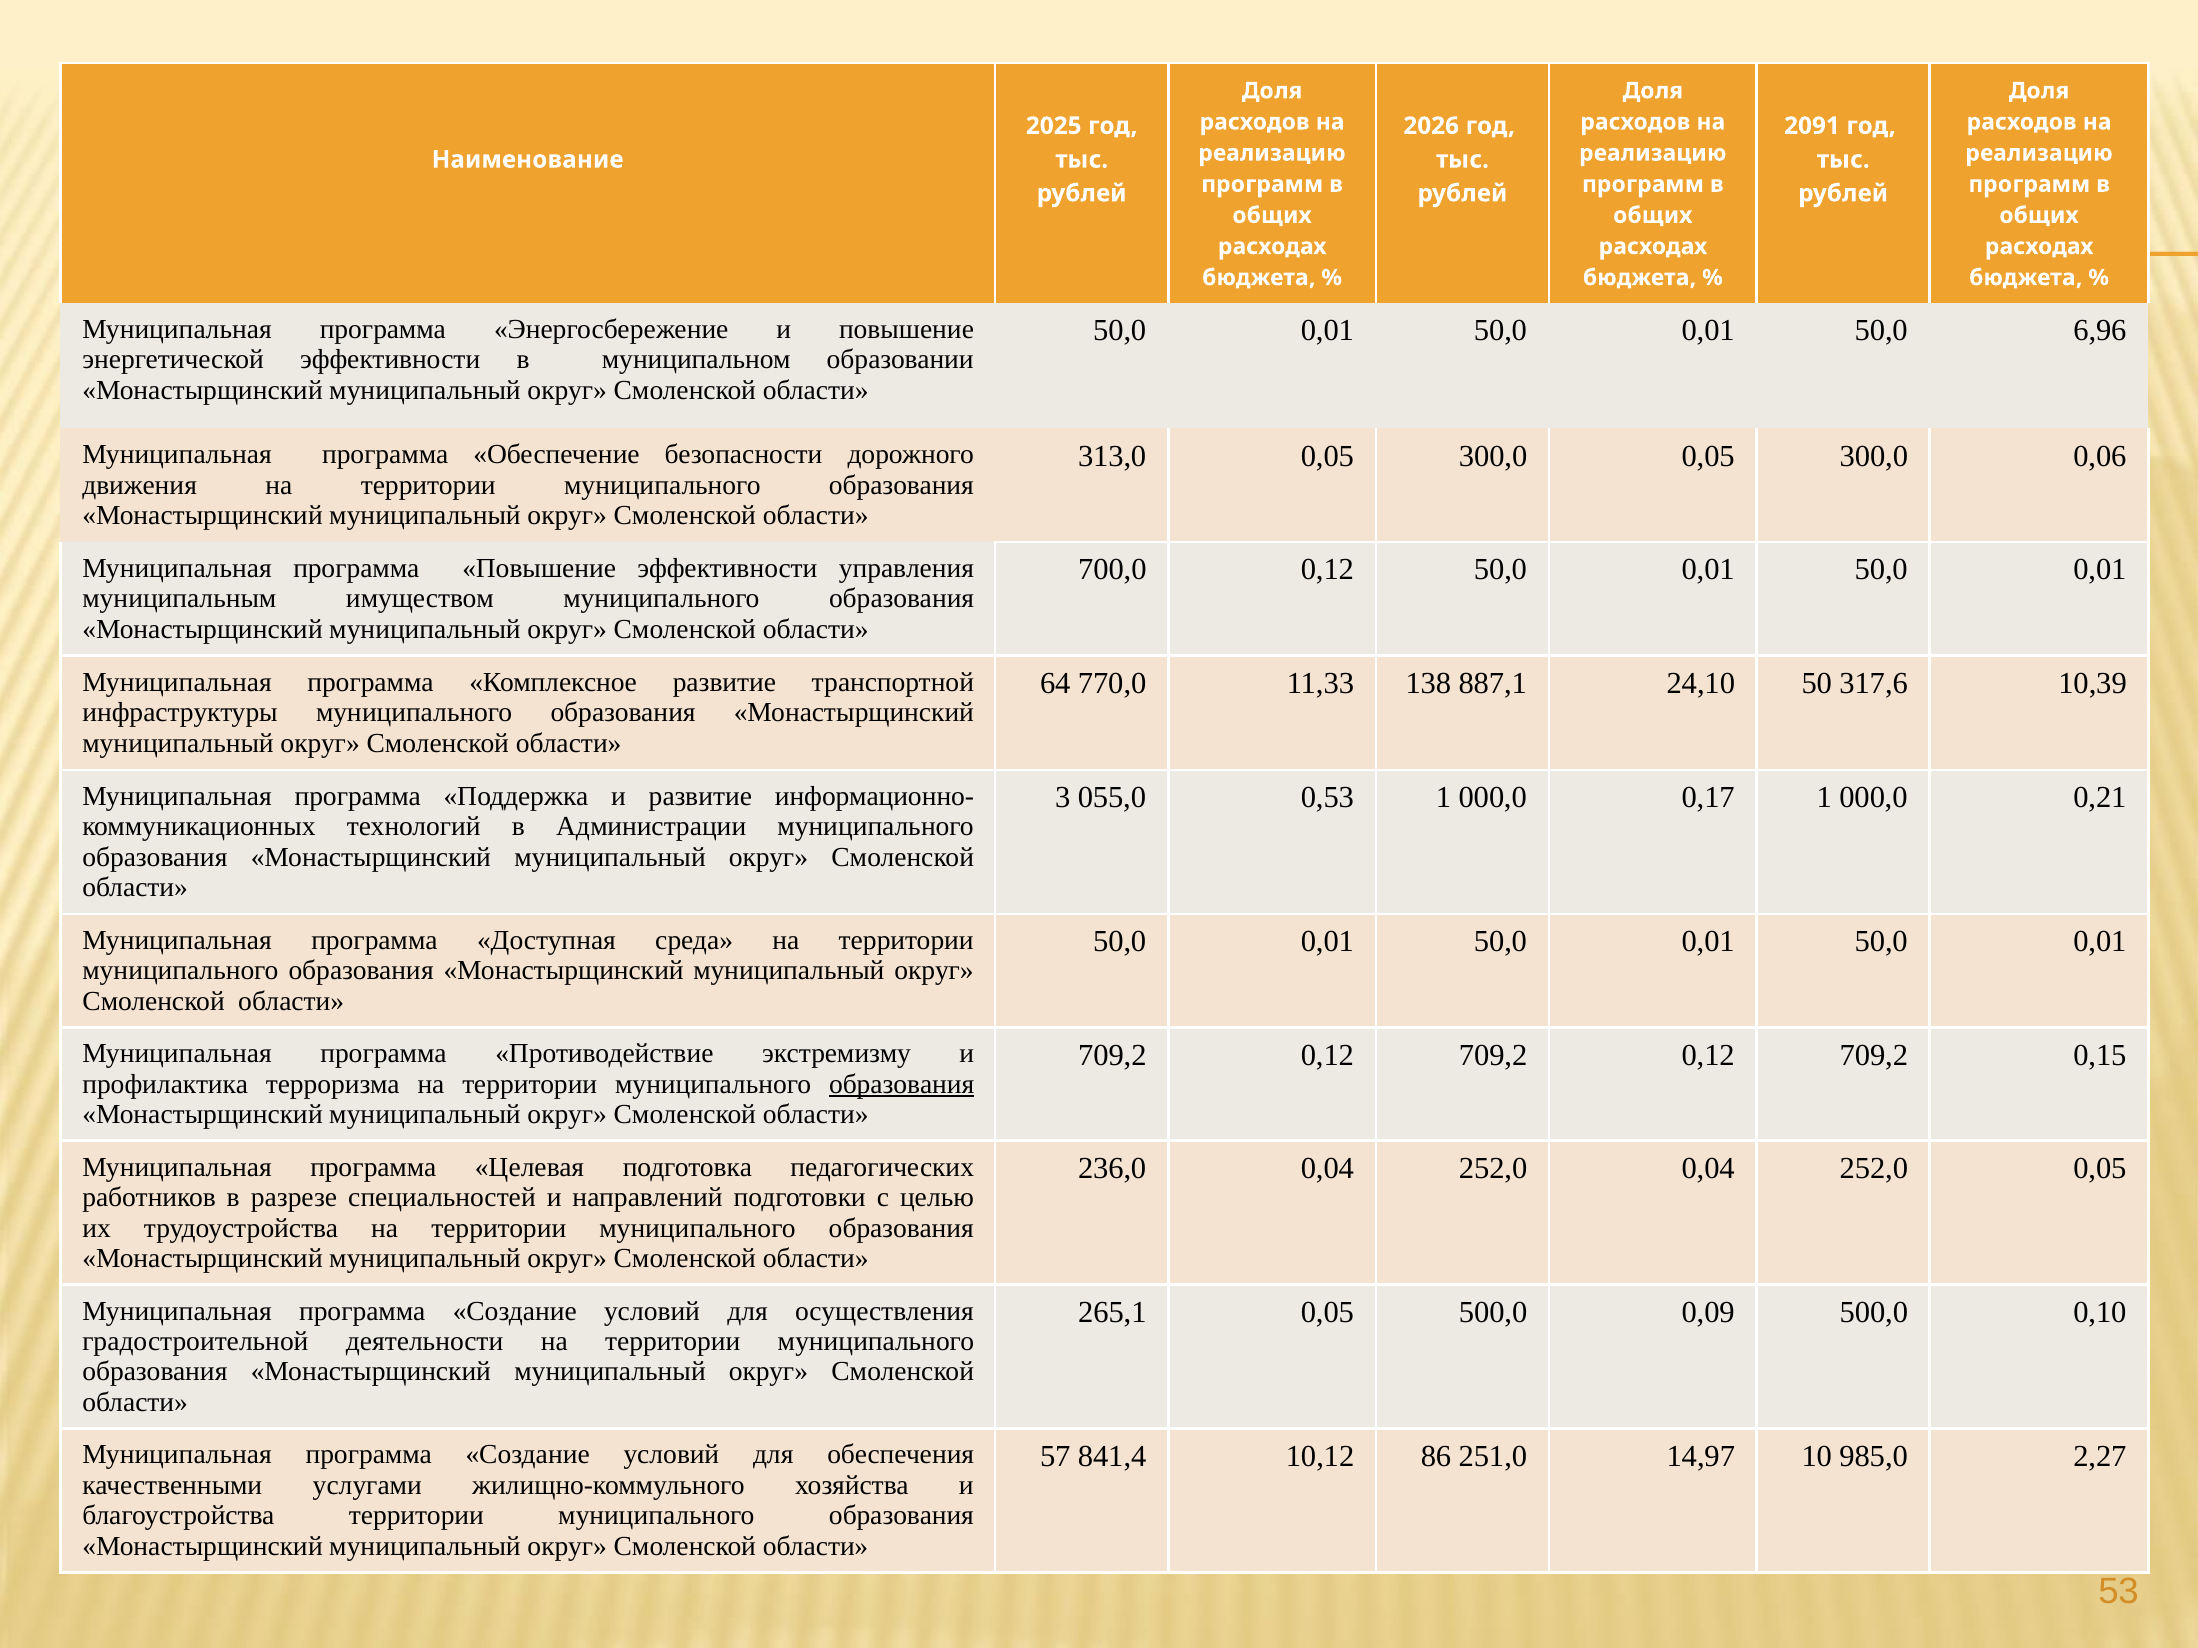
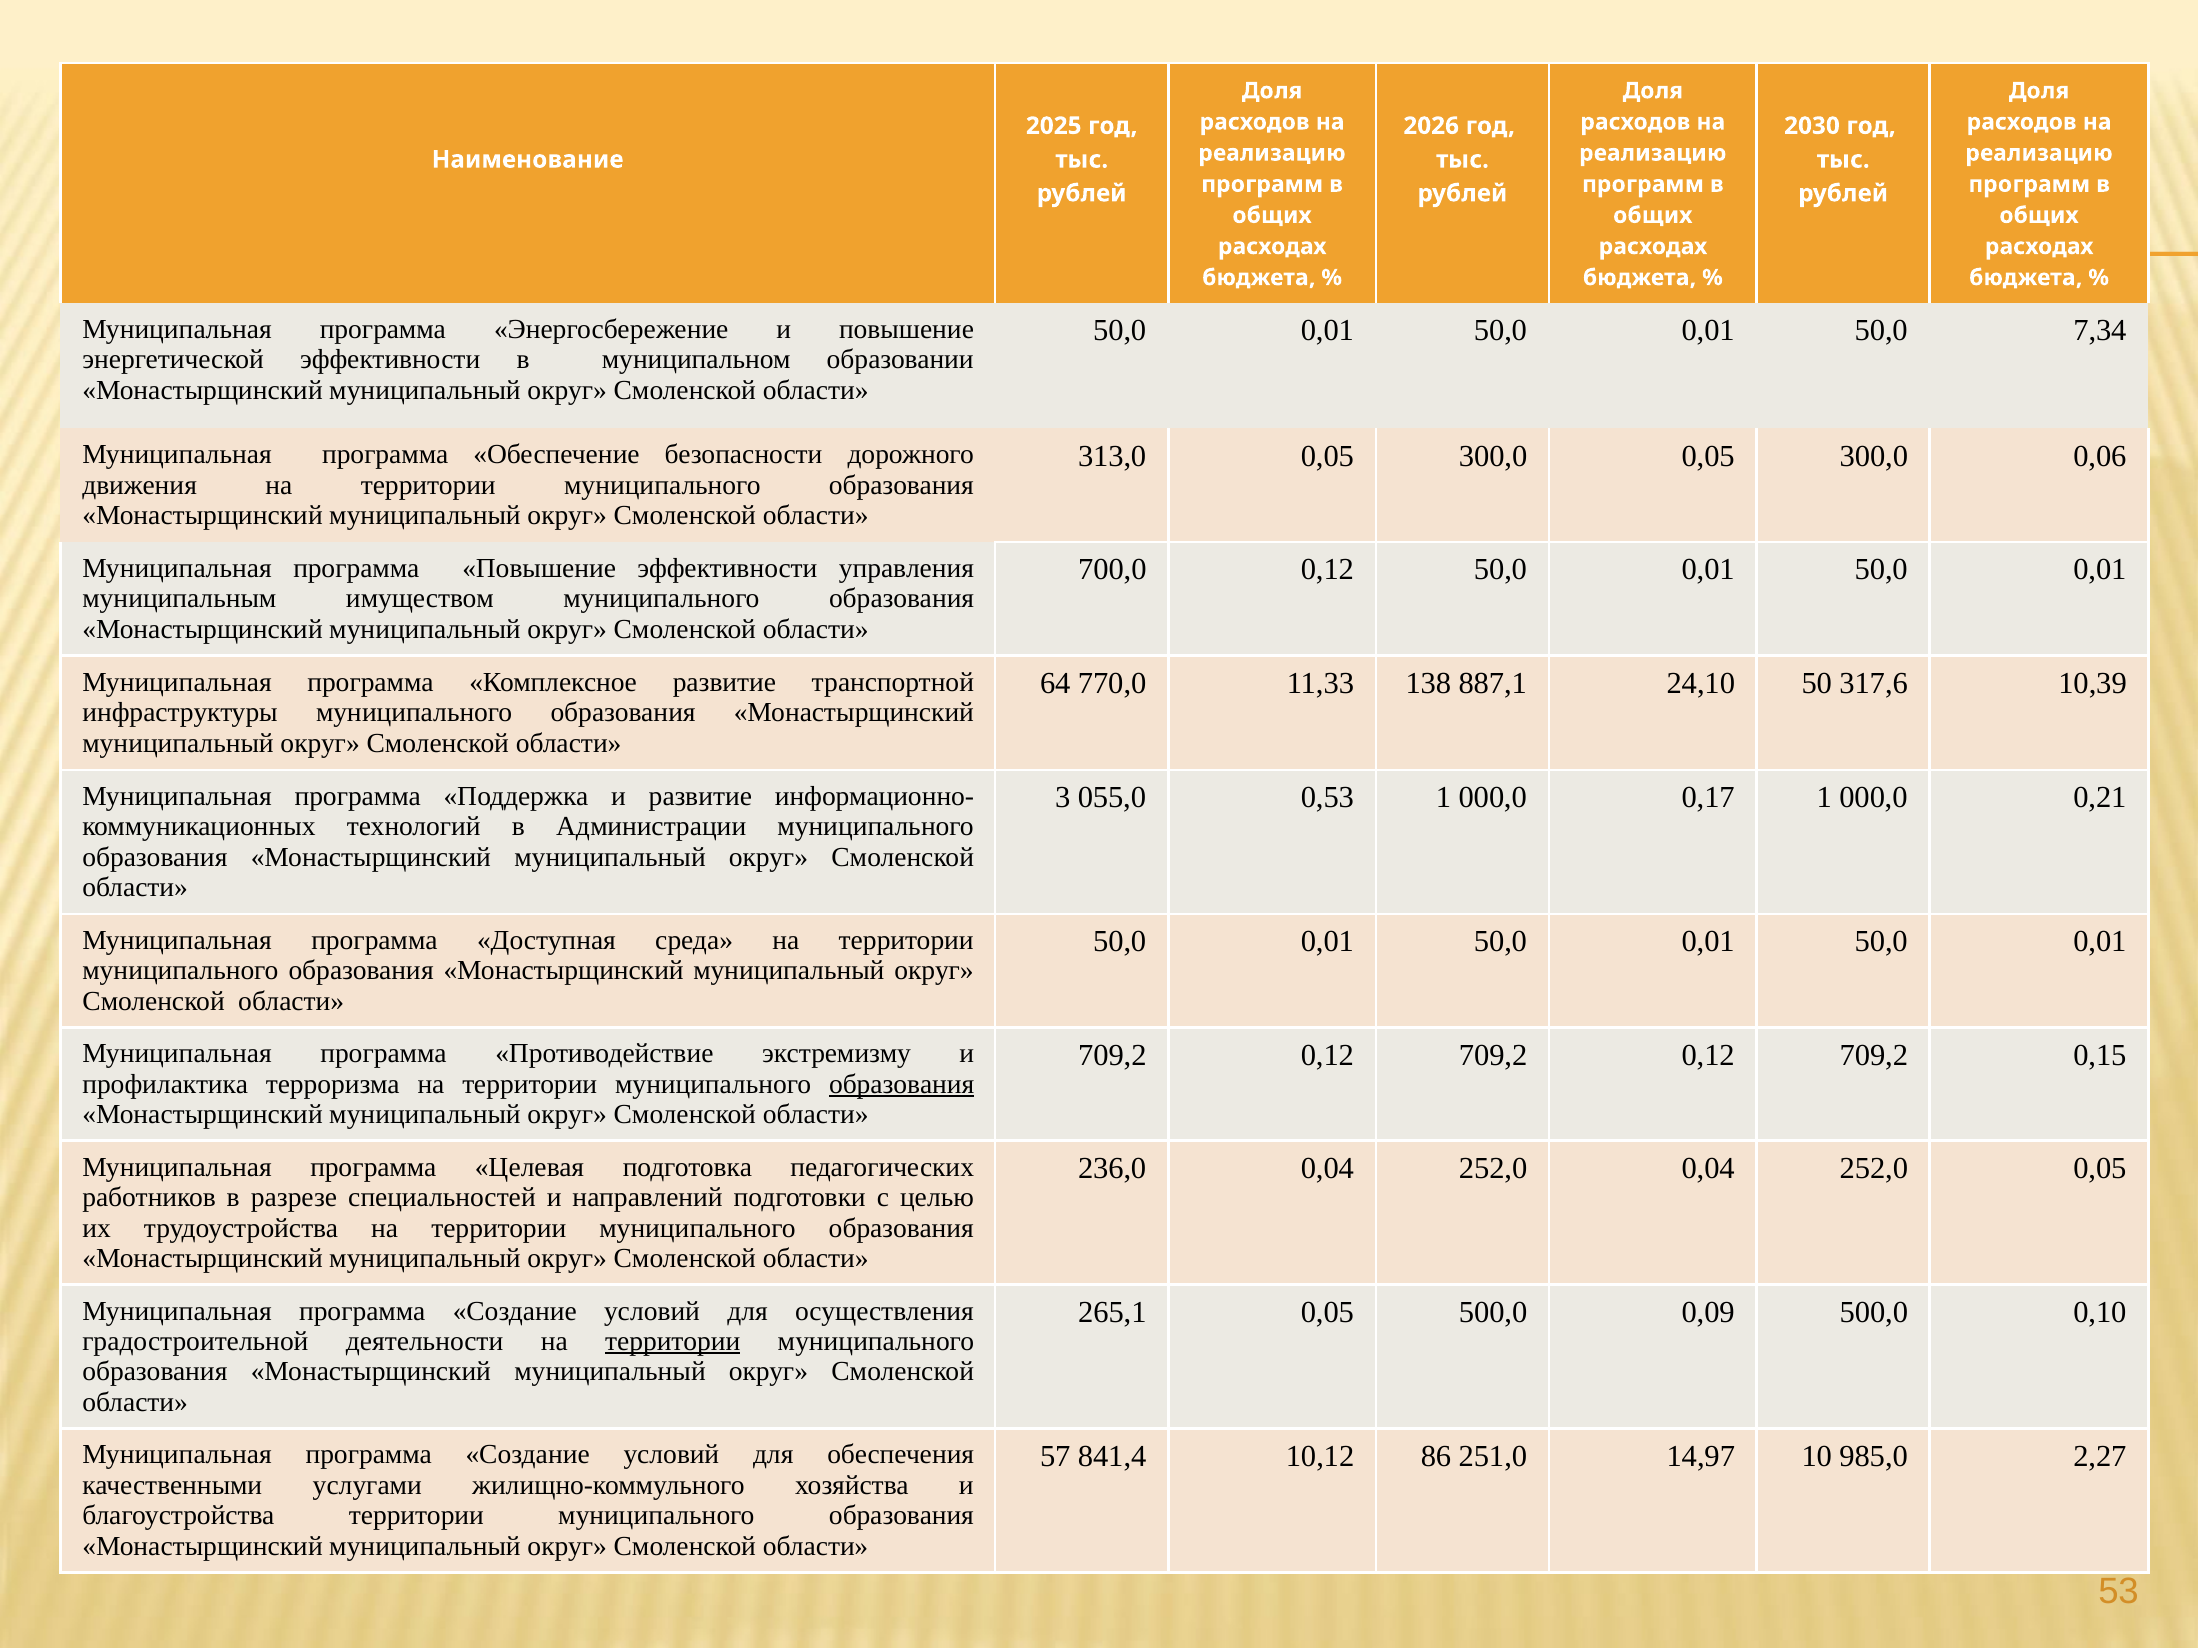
2091: 2091 -> 2030
6,96: 6,96 -> 7,34
территории at (673, 1342) underline: none -> present
